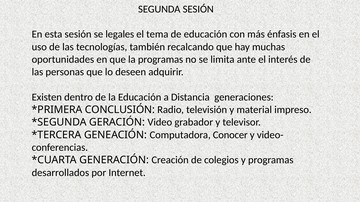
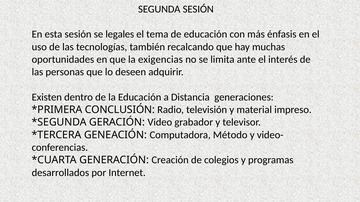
la programas: programas -> exigencias
Conocer: Conocer -> Método
